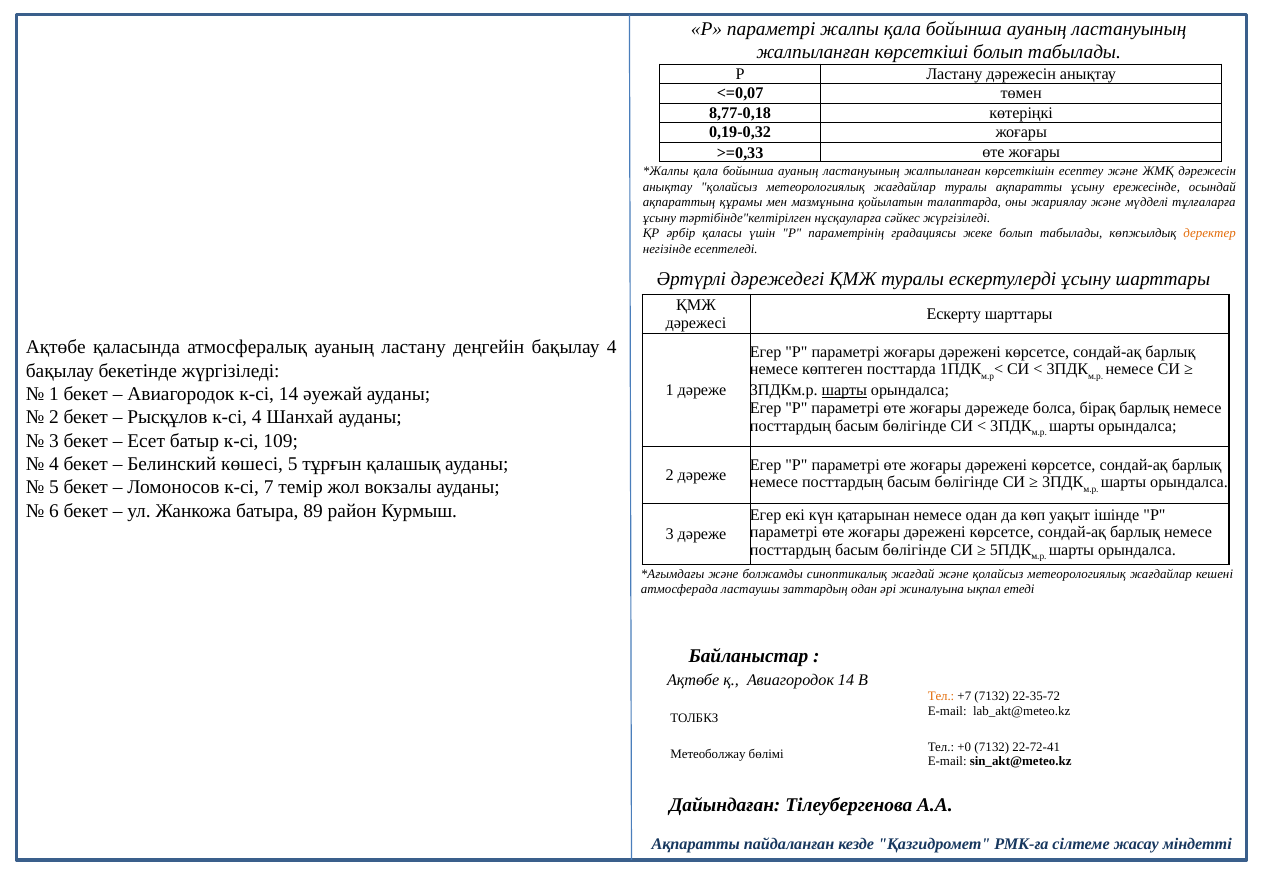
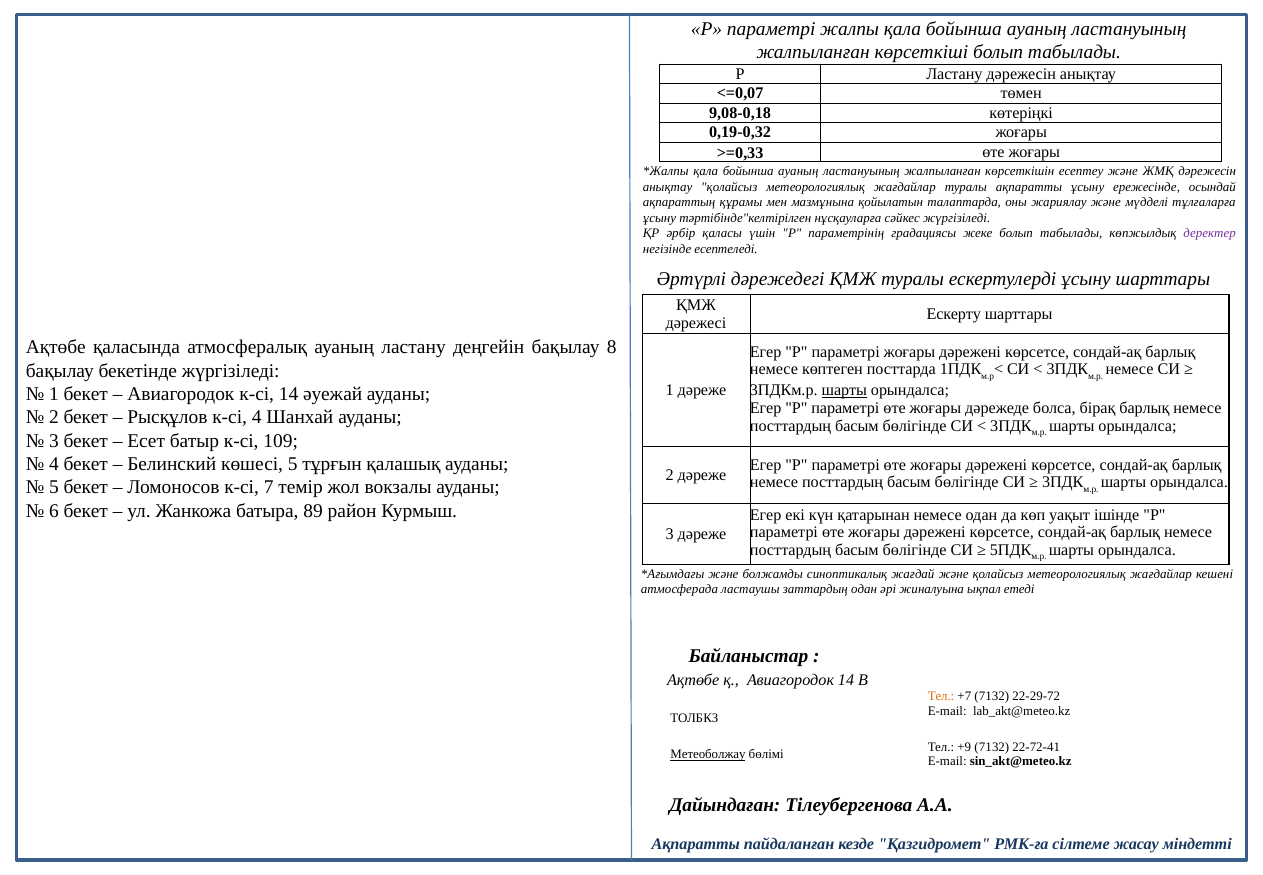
8,77-0,18: 8,77-0,18 -> 9,08-0,18
деректер colour: orange -> purple
бақылау 4: 4 -> 8
22-35-72: 22-35-72 -> 22-29-72
+0: +0 -> +9
Метеоболжау underline: none -> present
